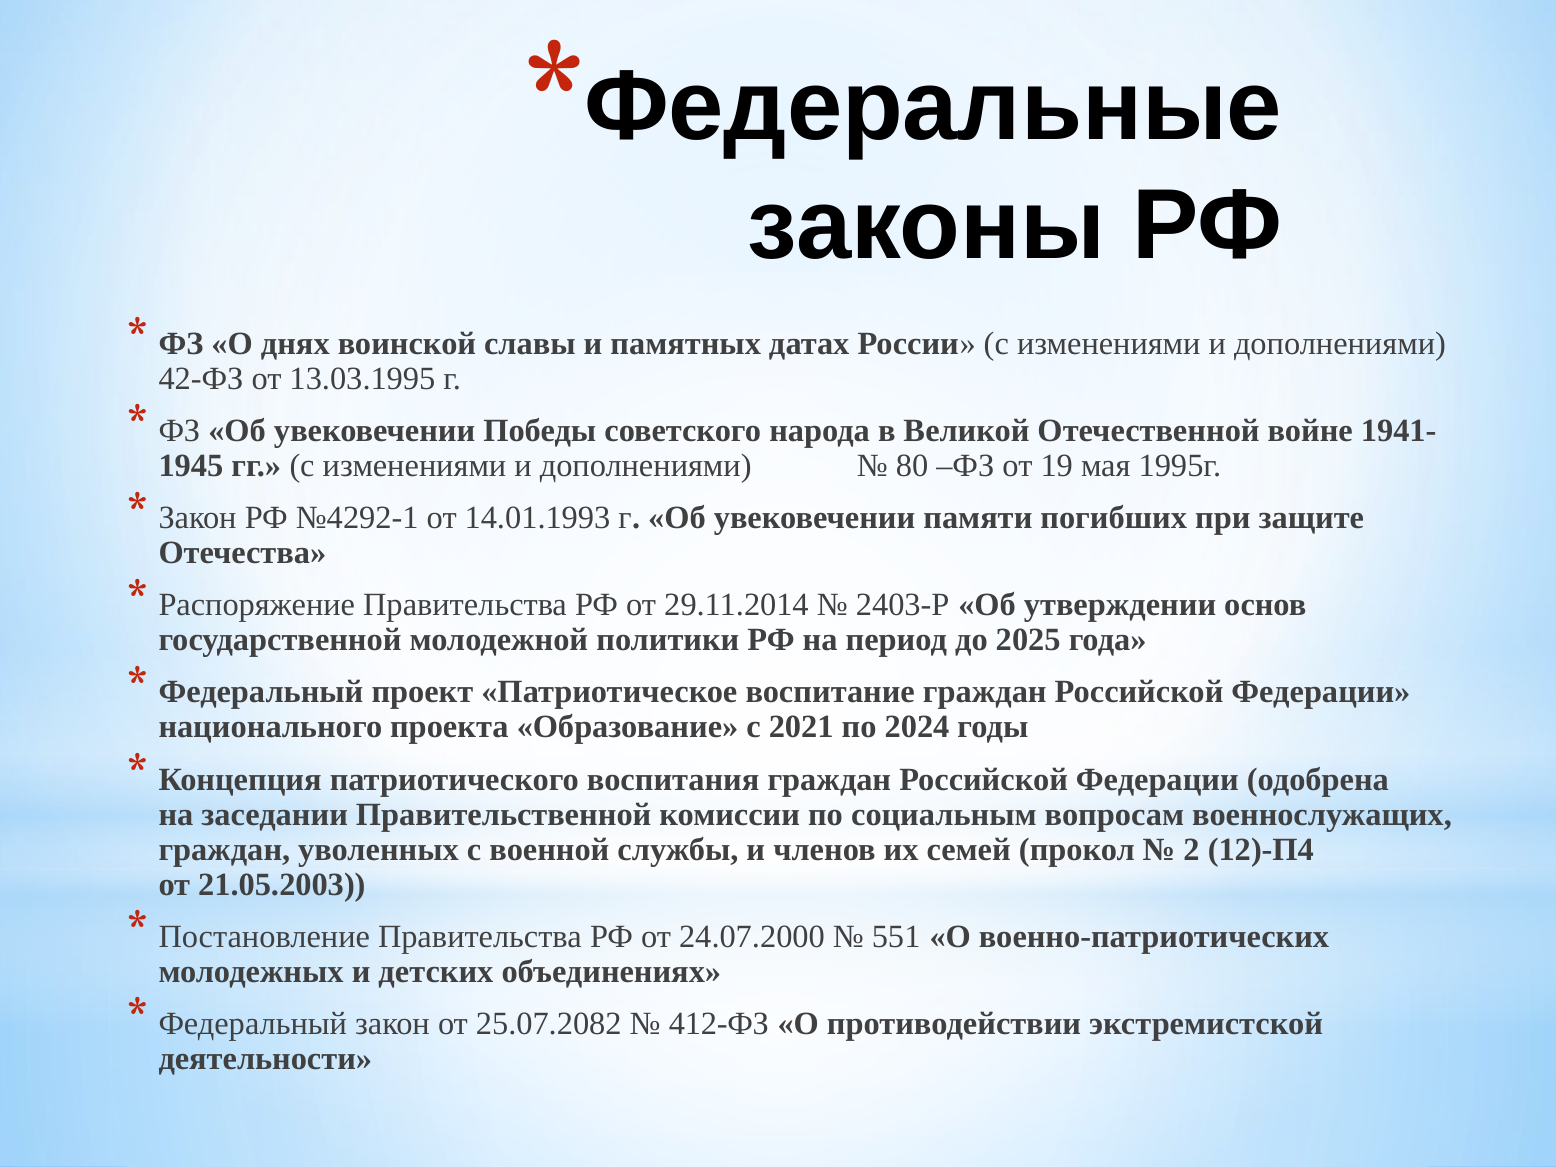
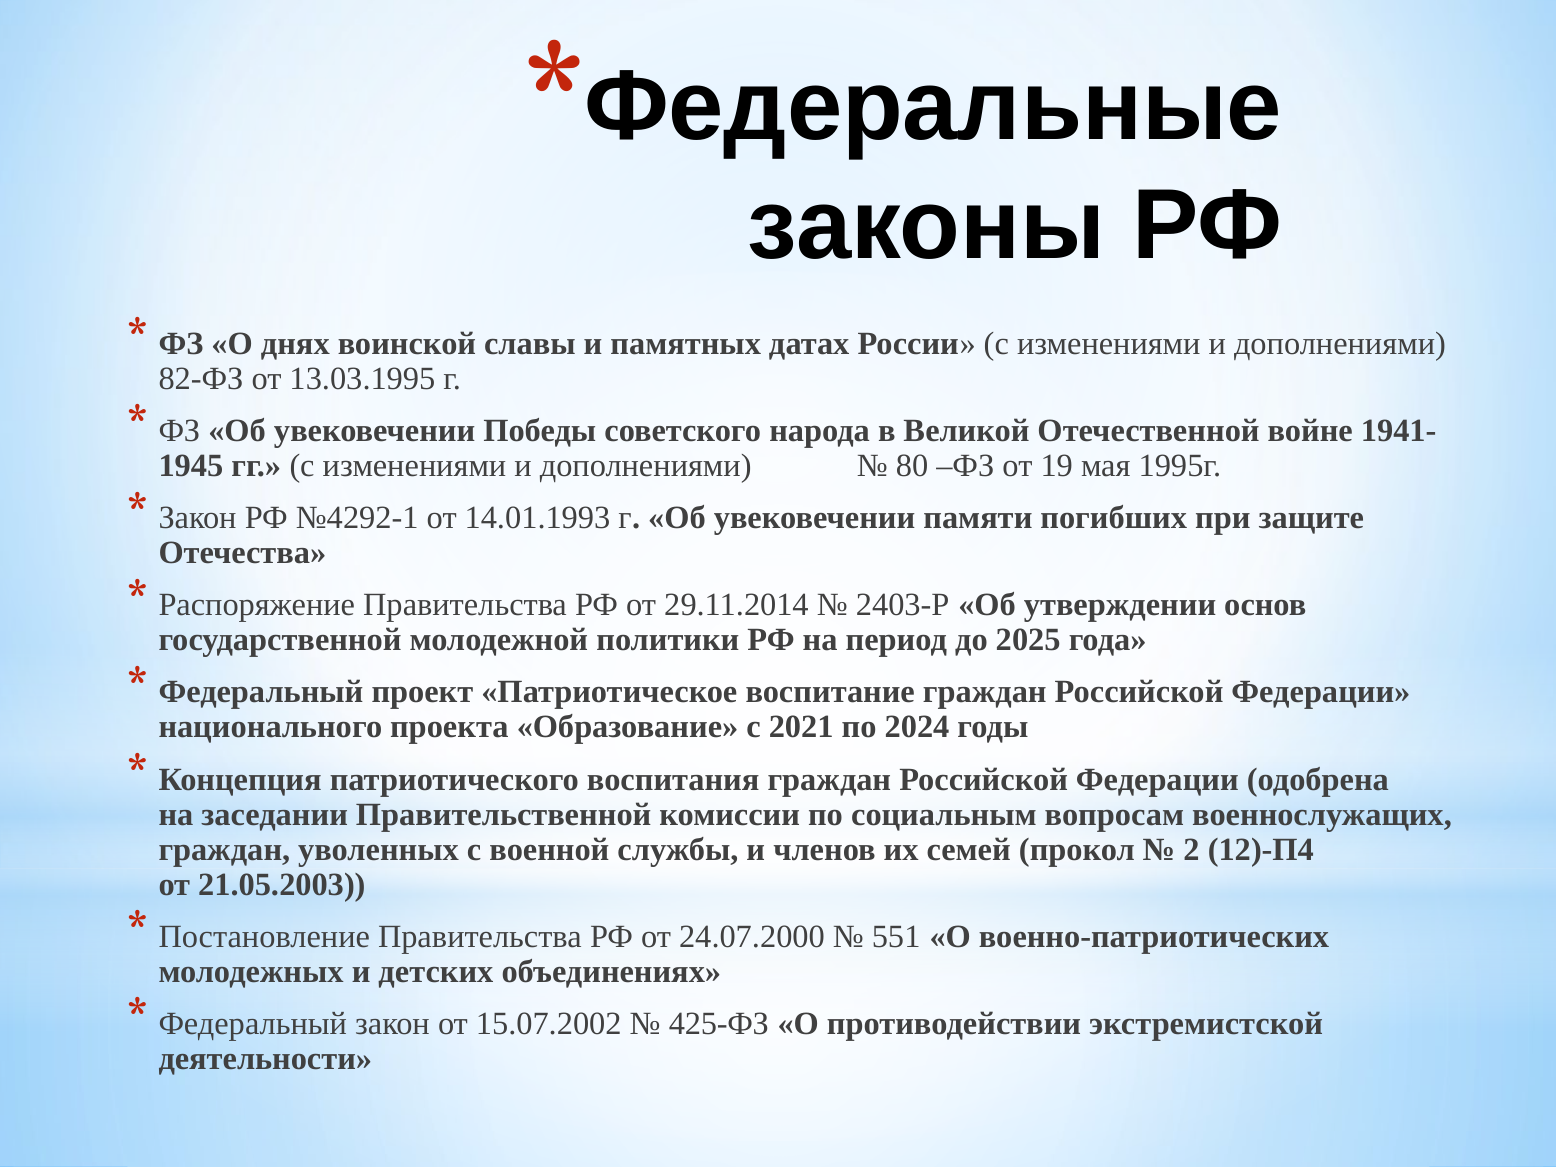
42-ФЗ: 42-ФЗ -> 82-ФЗ
25.07.2082: 25.07.2082 -> 15.07.2002
412‑ФЗ: 412‑ФЗ -> 425‑ФЗ
